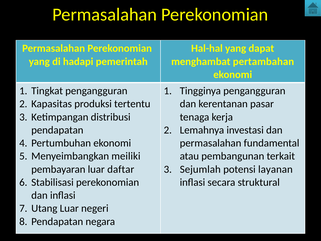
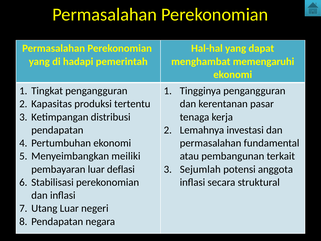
pertambahan: pertambahan -> memengaruhi
daftar: daftar -> deflasi
layanan: layanan -> anggota
